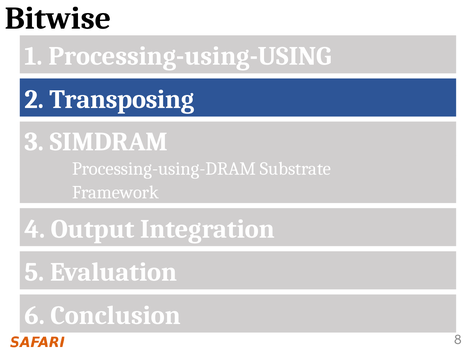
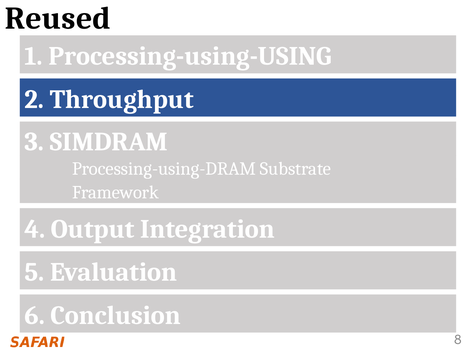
Bitwise: Bitwise -> Reused
Transposing: Transposing -> Throughput
